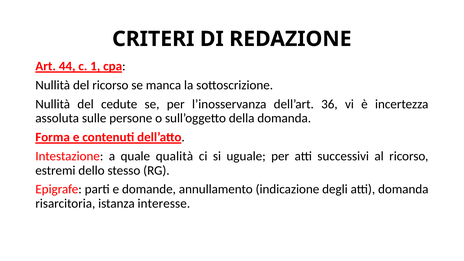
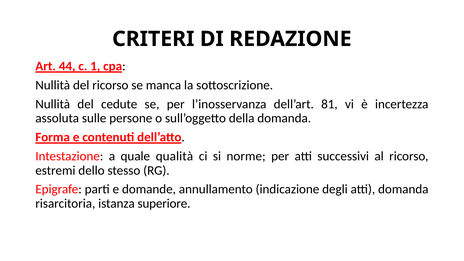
36: 36 -> 81
uguale: uguale -> norme
interesse: interesse -> superiore
